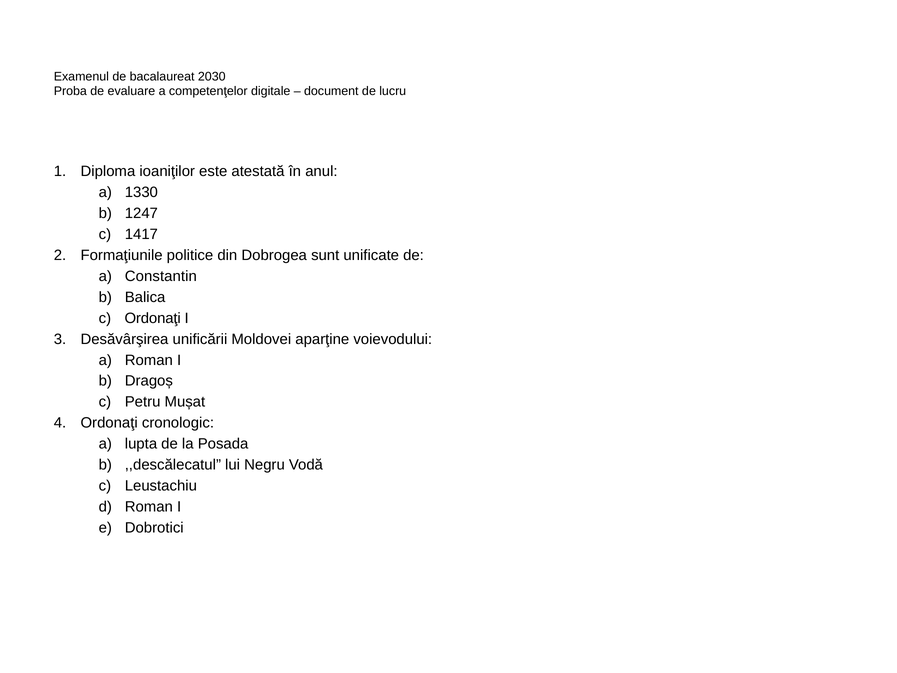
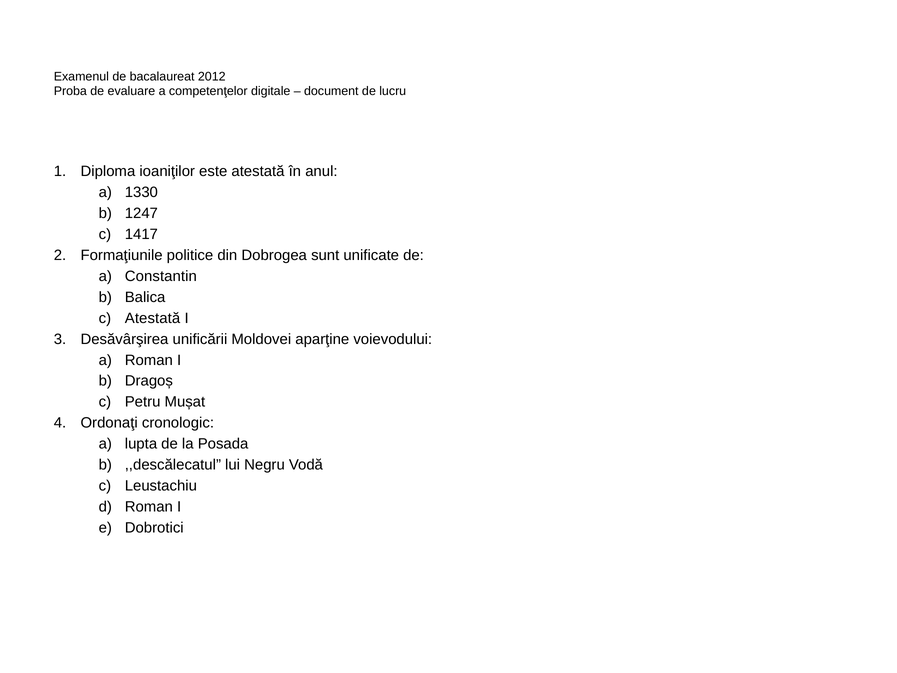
2030: 2030 -> 2012
Ordonaţi at (153, 318): Ordonaţi -> Atestată
